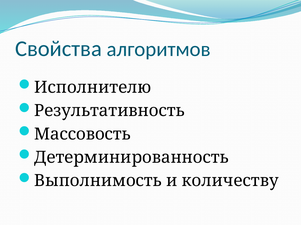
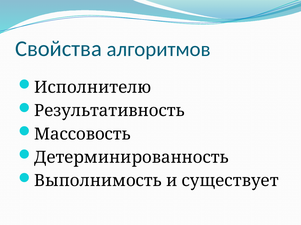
количеству: количеству -> существует
